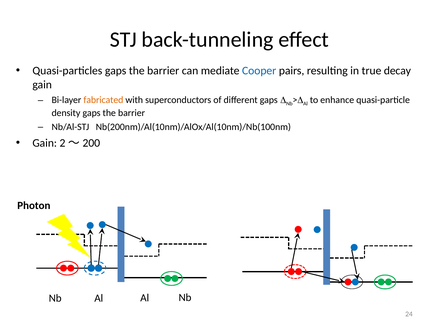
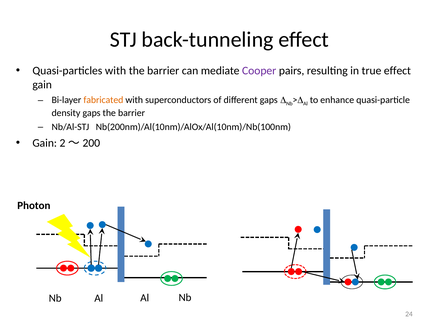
Quasi-particles gaps: gaps -> with
Cooper colour: blue -> purple
true decay: decay -> effect
